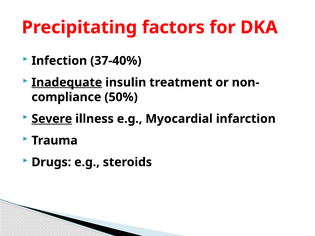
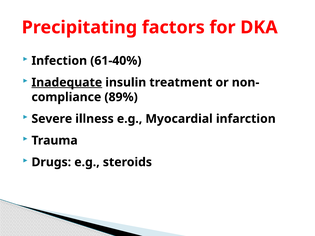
37-40%: 37-40% -> 61-40%
50%: 50% -> 89%
Severe underline: present -> none
